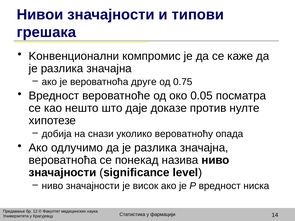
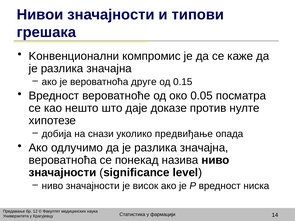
0.75: 0.75 -> 0.15
вероватноћу: вероватноћу -> предвиђање
